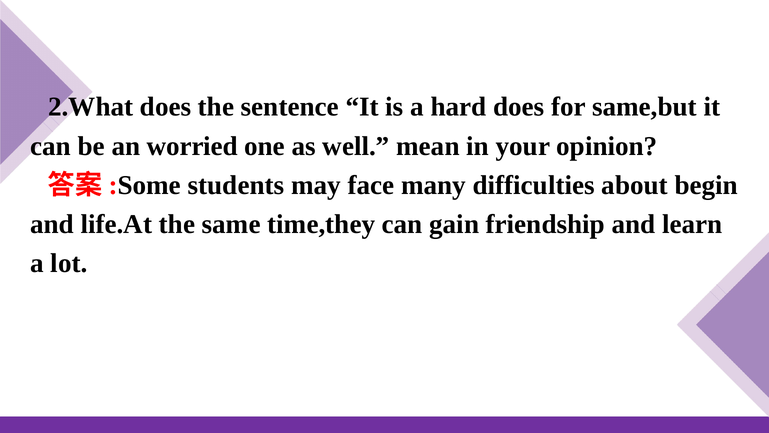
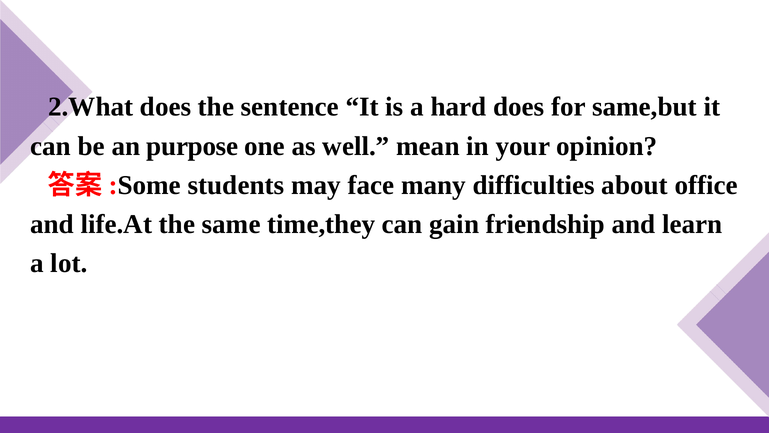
worried: worried -> purpose
begin: begin -> office
